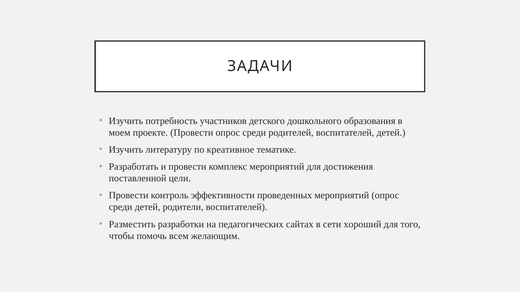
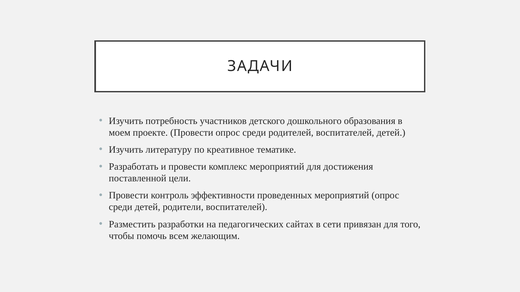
хороший: хороший -> привязан
